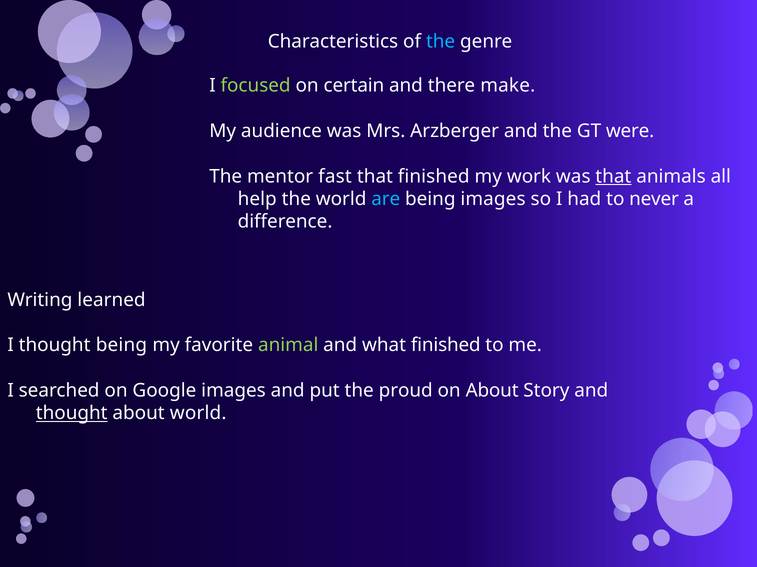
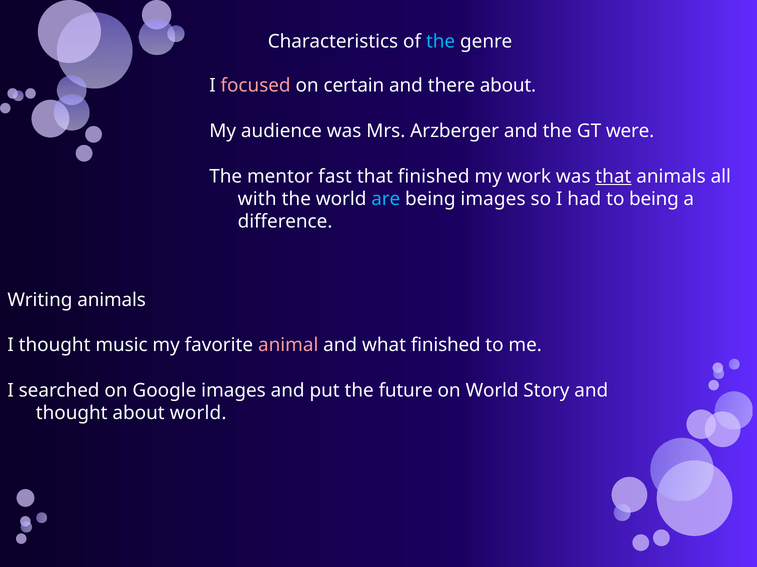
focused colour: light green -> pink
there make: make -> about
help: help -> with
to never: never -> being
Writing learned: learned -> animals
thought being: being -> music
animal colour: light green -> pink
proud: proud -> future
on About: About -> World
thought at (72, 414) underline: present -> none
